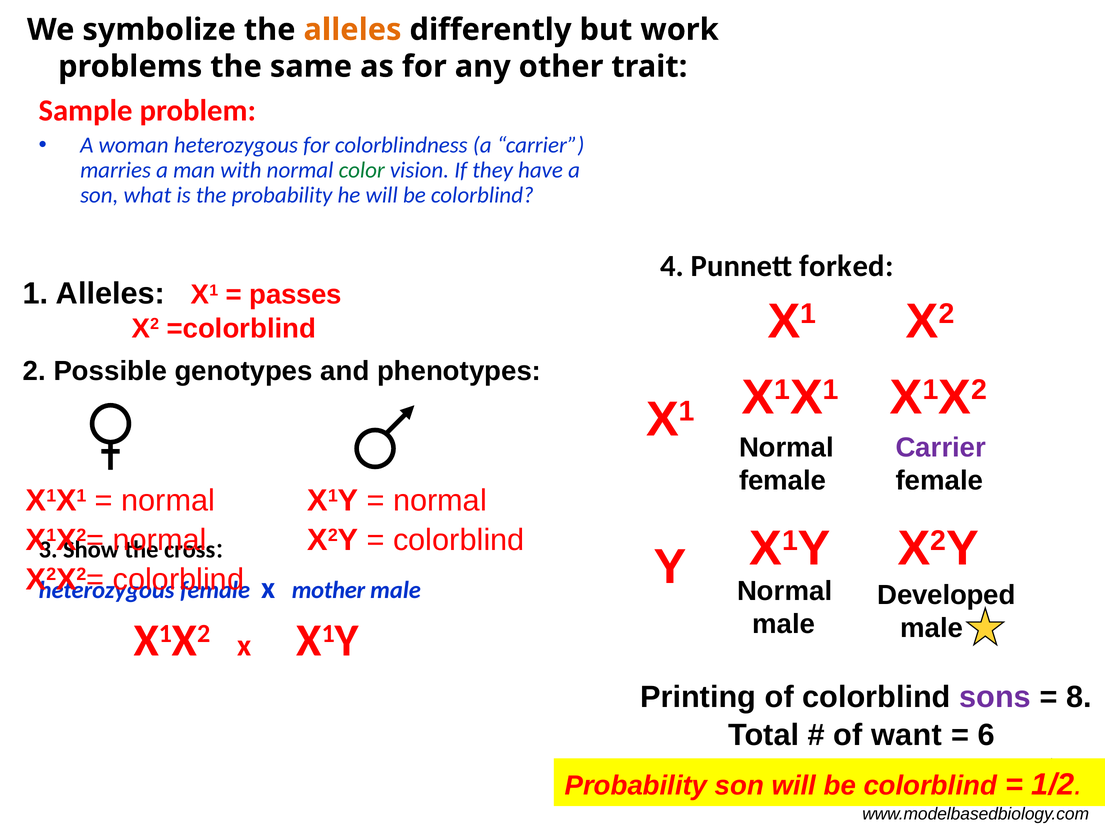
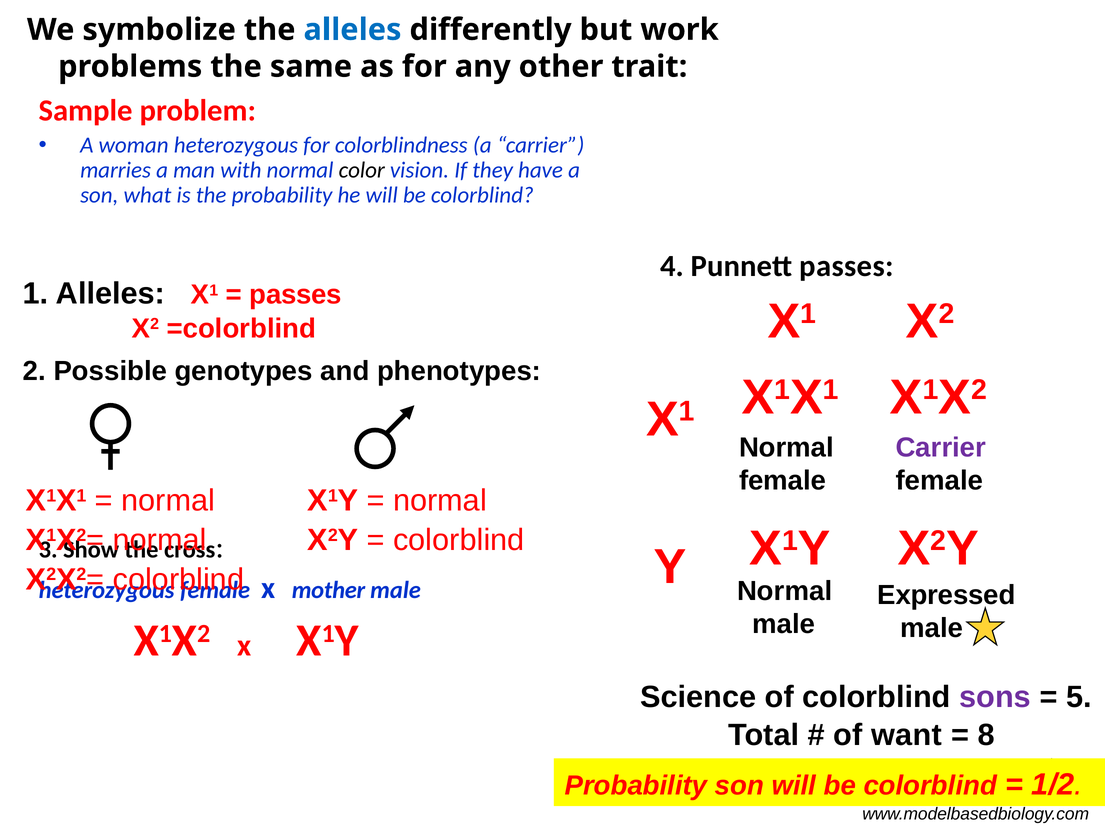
alleles at (352, 30) colour: orange -> blue
color colour: green -> black
Punnett forked: forked -> passes
Developed: Developed -> Expressed
Printing: Printing -> Science
8: 8 -> 5
6: 6 -> 8
